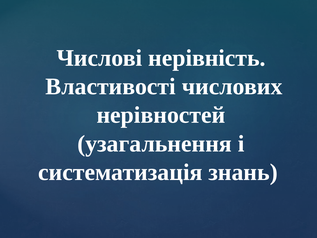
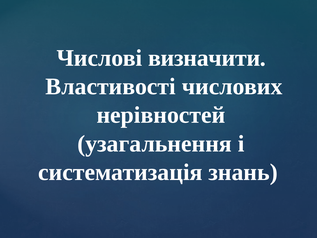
нерівність: нерівність -> визначити
